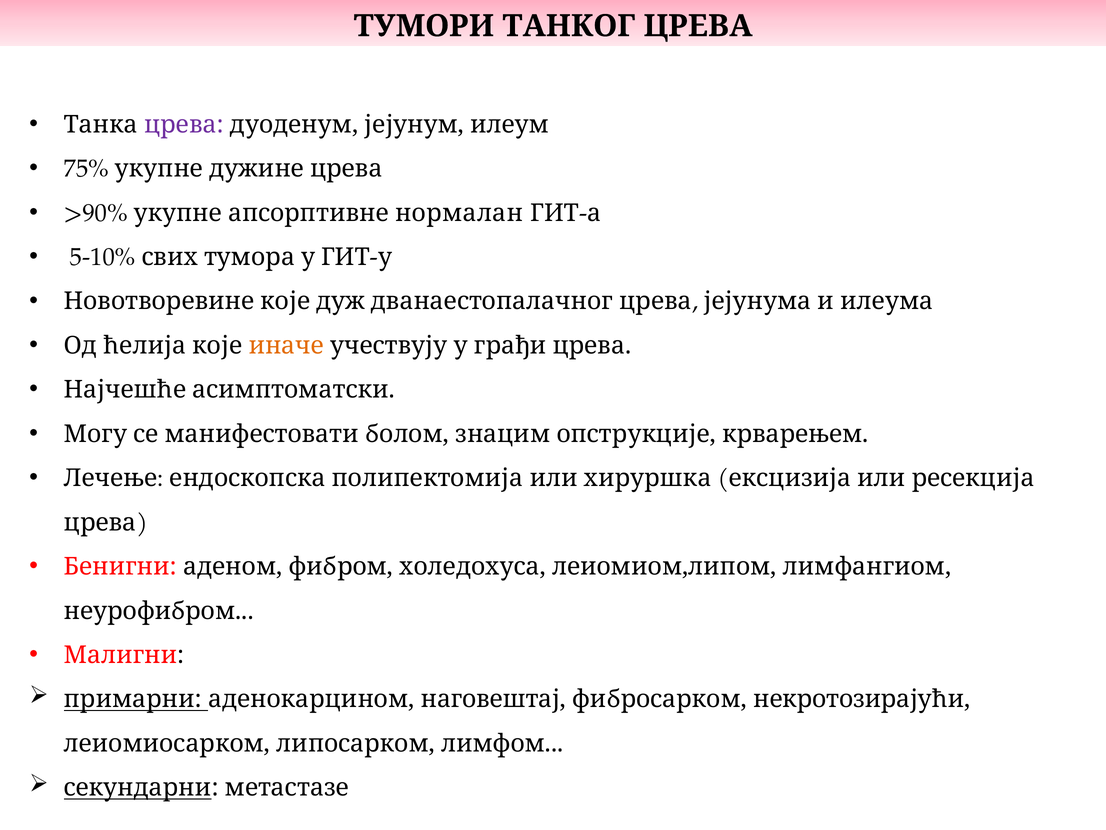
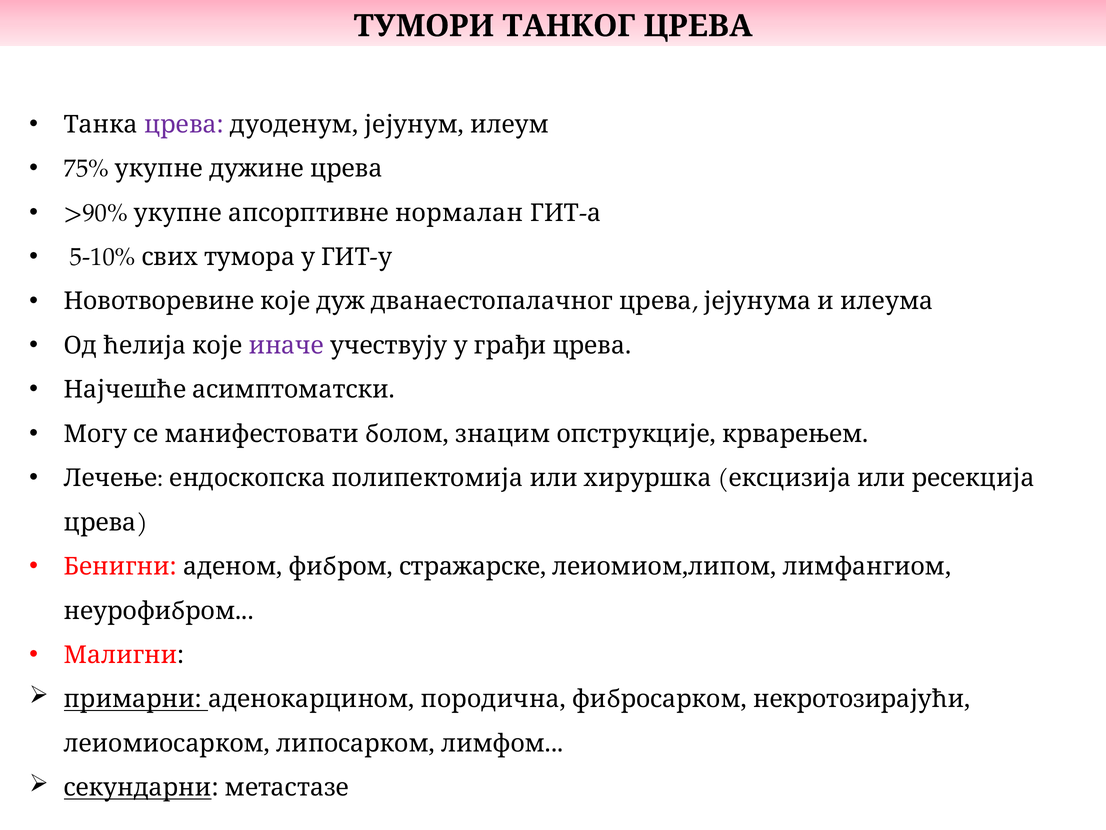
иначе colour: orange -> purple
холедохуса: холедохуса -> стражарске
наговештај: наговештај -> породична
